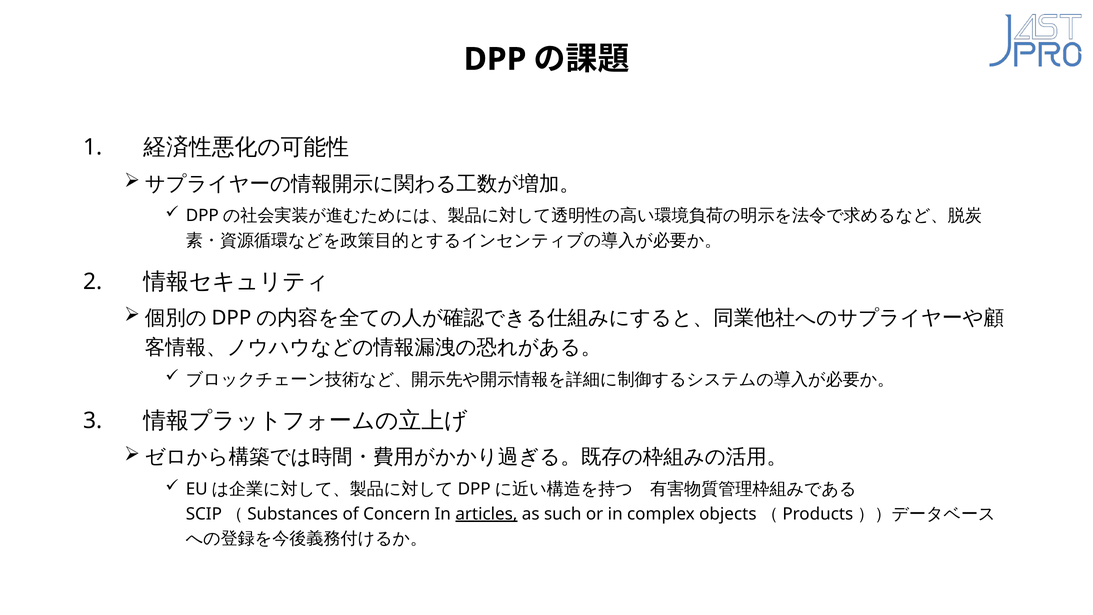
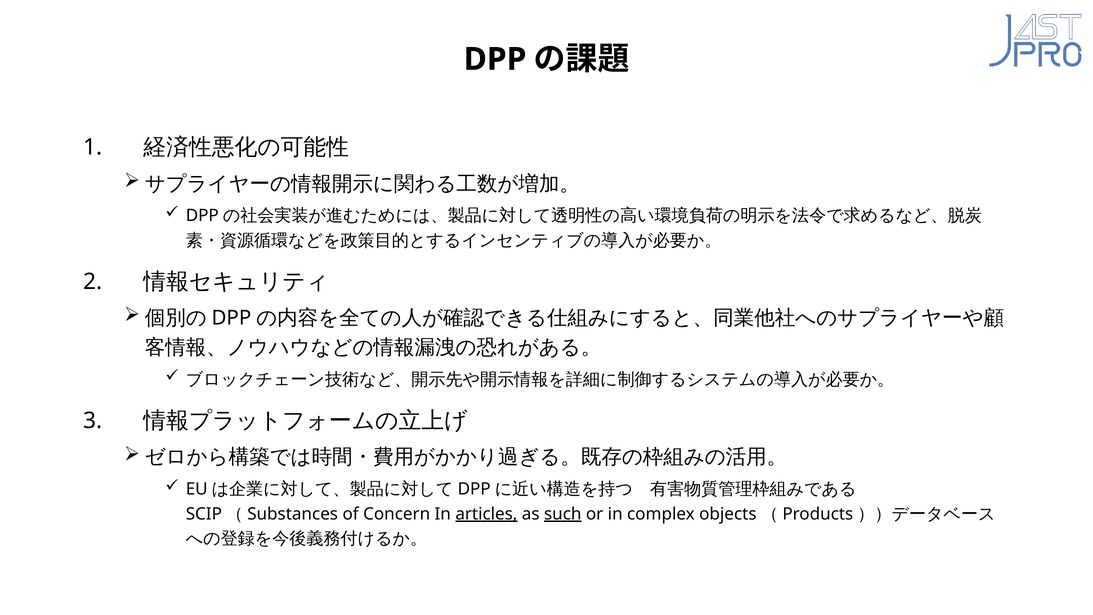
such underline: none -> present
